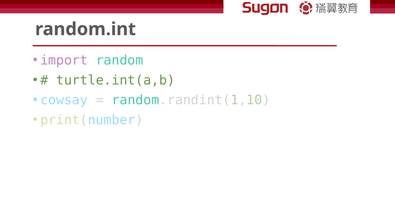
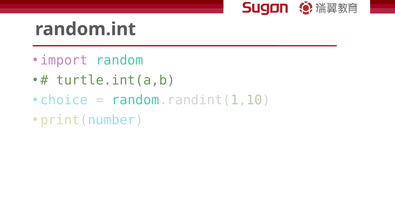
cowsay: cowsay -> choice
